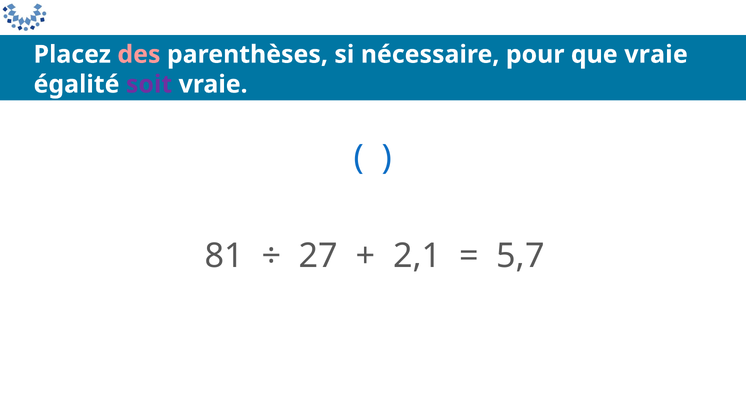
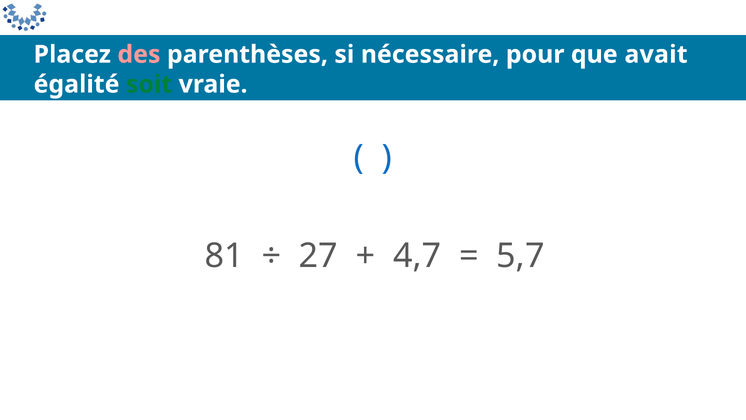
que vraie: vraie -> avait
soit colour: purple -> green
2,1: 2,1 -> 4,7
